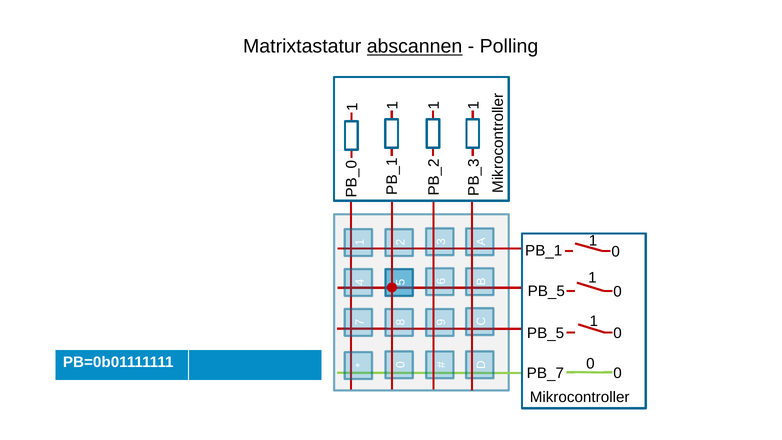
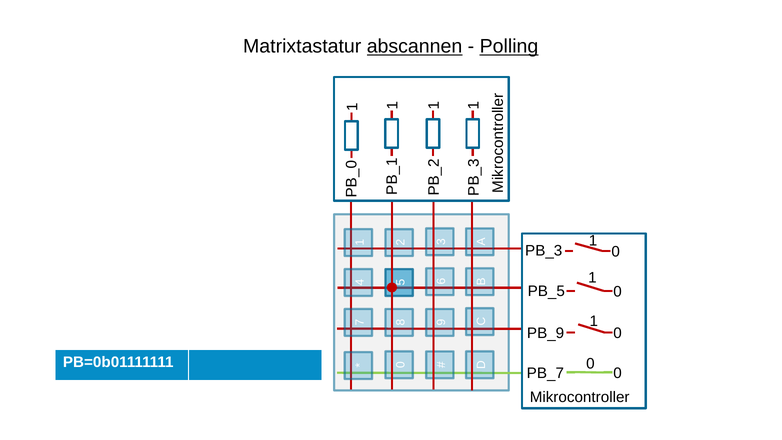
Polling underline: none -> present
PB_1: PB_1 -> PB_3
PB_5 at (546, 333): PB_5 -> PB_9
